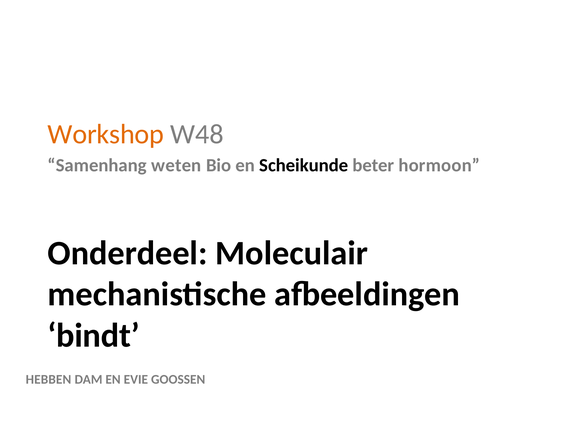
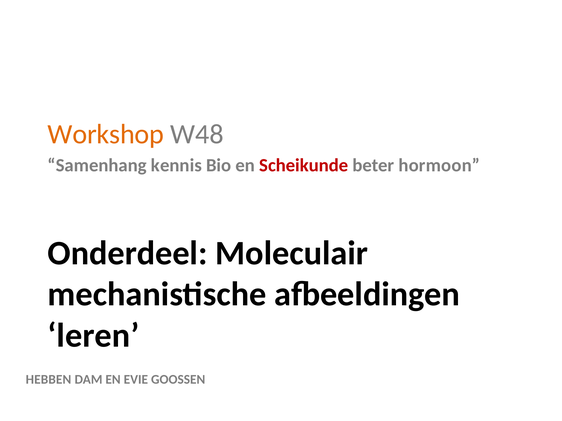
weten: weten -> kennis
Scheikunde colour: black -> red
bindt: bindt -> leren
